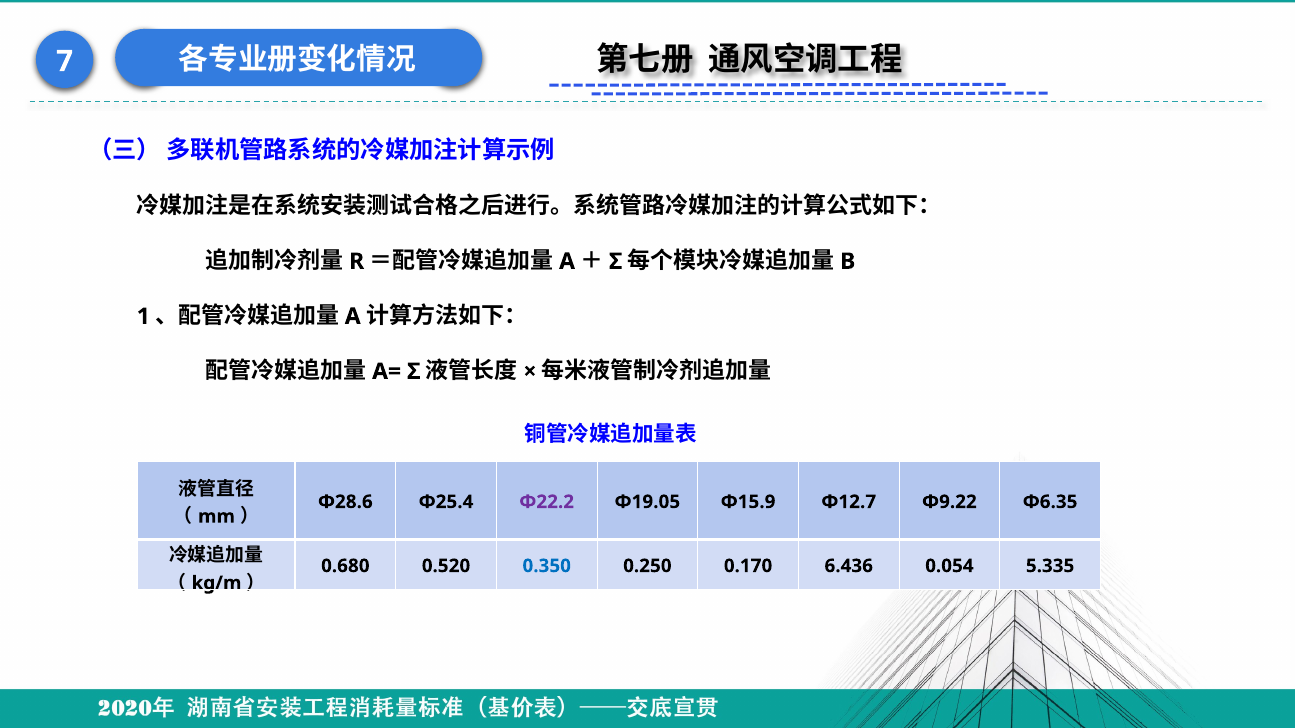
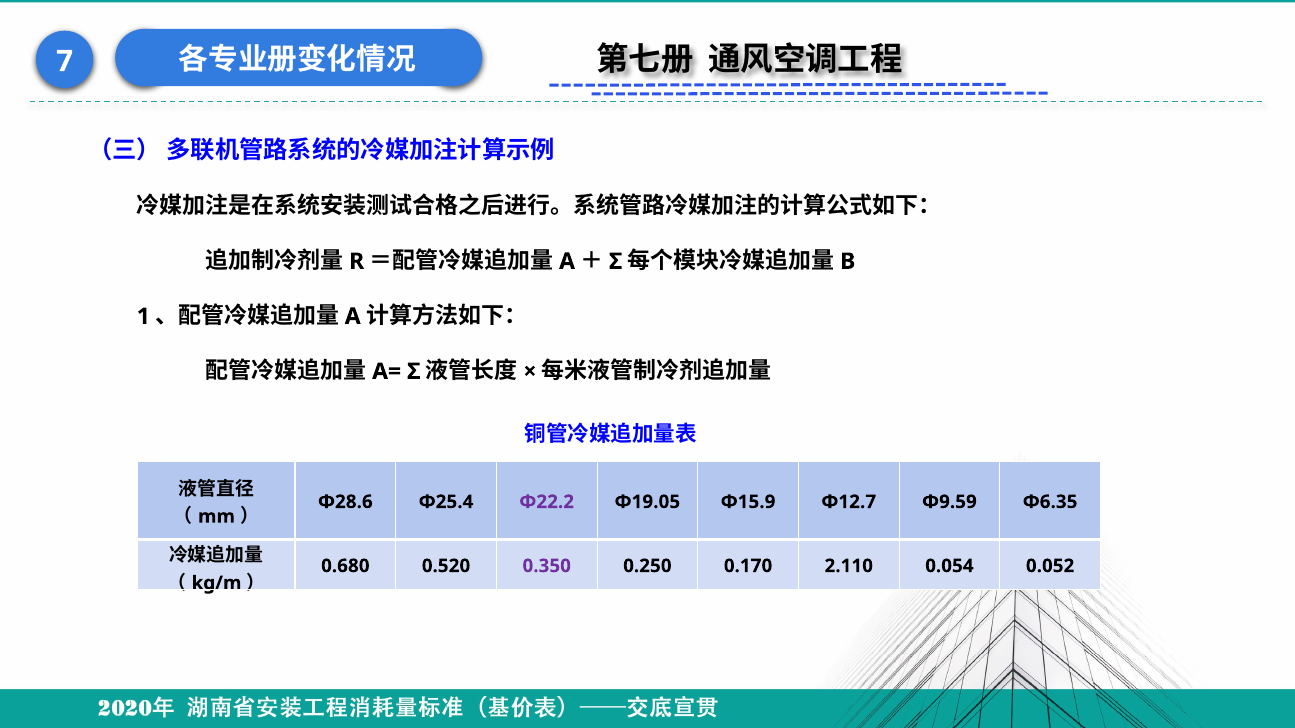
Φ9.22: Φ9.22 -> Φ9.59
0.350 colour: blue -> purple
6.436: 6.436 -> 2.110
5.335: 5.335 -> 0.052
